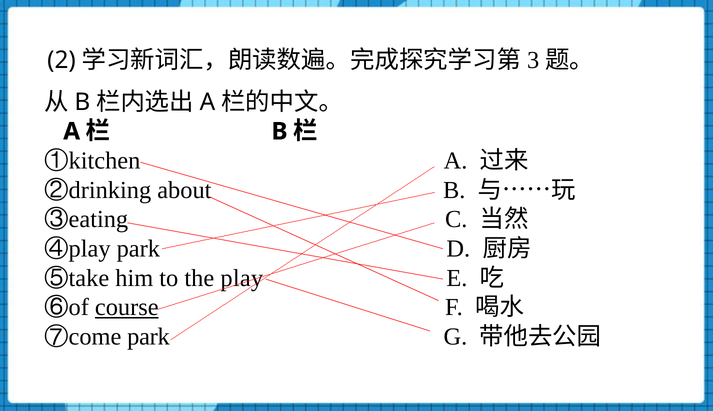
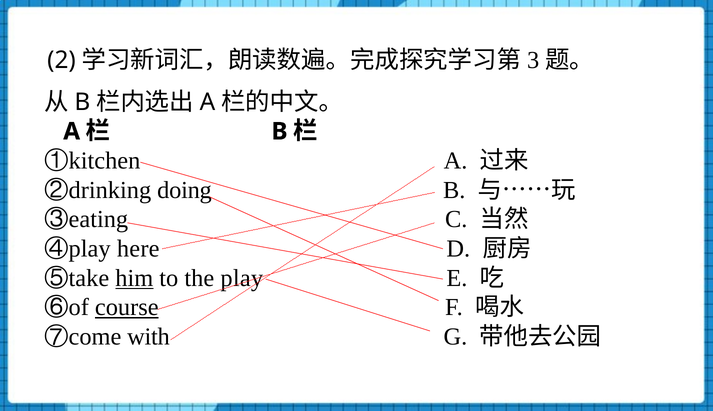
about: about -> doing
park at (138, 248): park -> here
him underline: none -> present
park at (149, 336): park -> with
